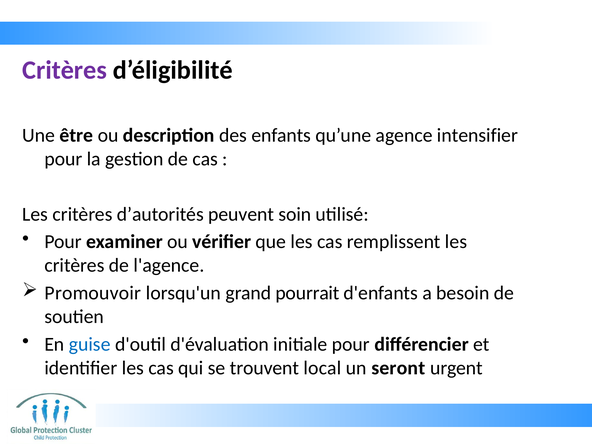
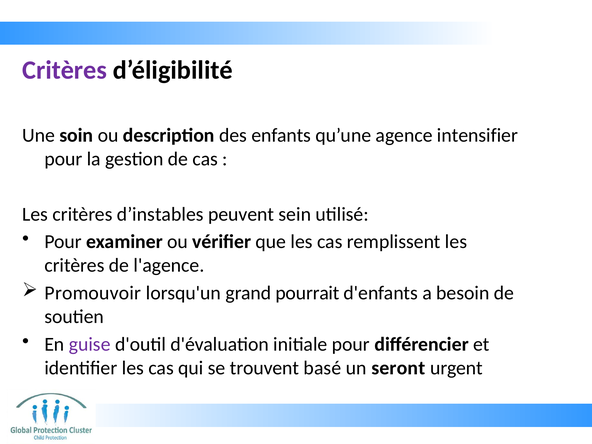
être: être -> soin
d’autorités: d’autorités -> d’instables
soin: soin -> sein
guise colour: blue -> purple
local: local -> basé
